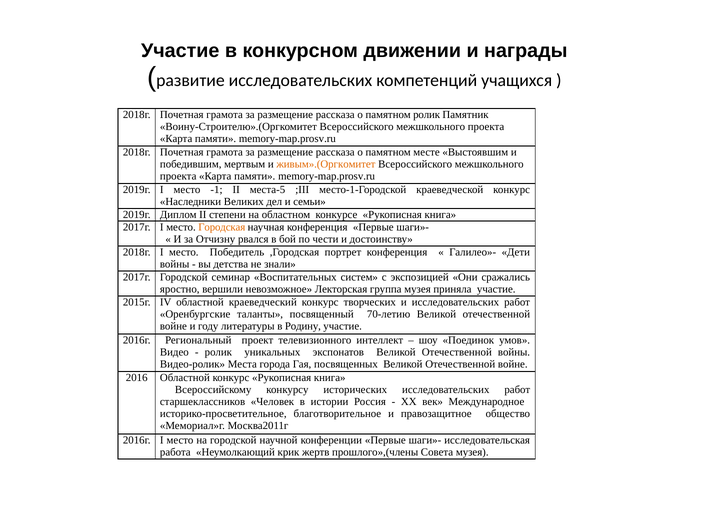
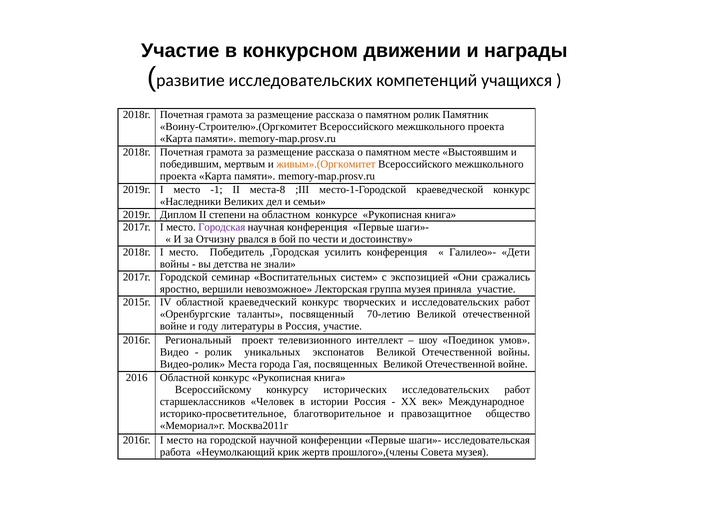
места-5: места-5 -> места-8
Городская colour: orange -> purple
портрет: портрет -> усилить
в Родину: Родину -> Россия
